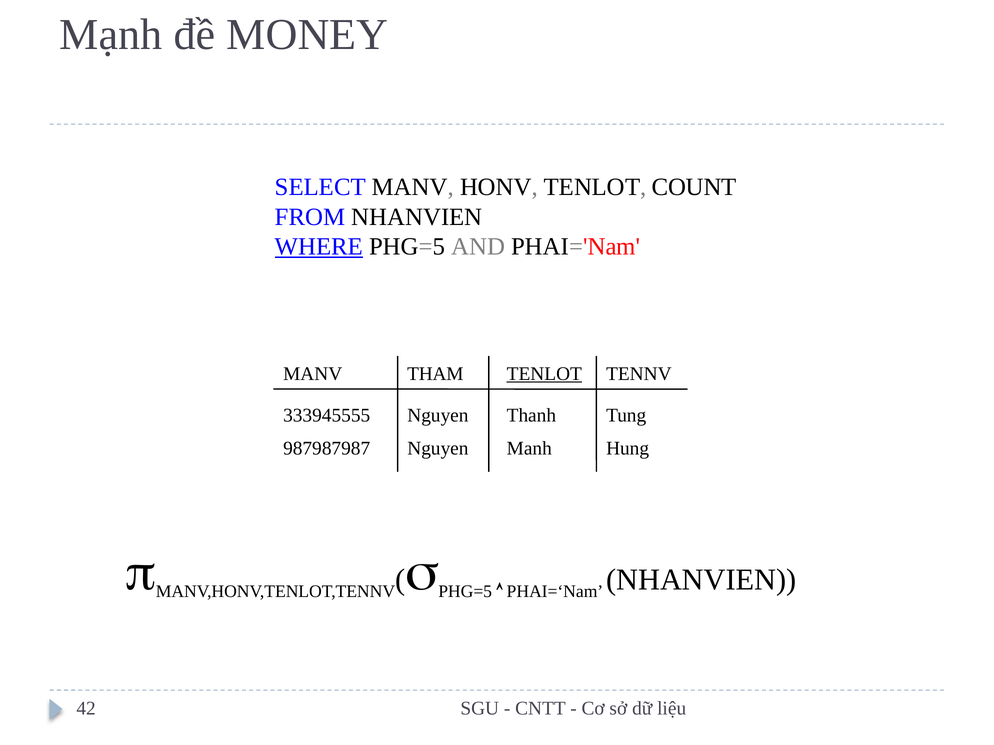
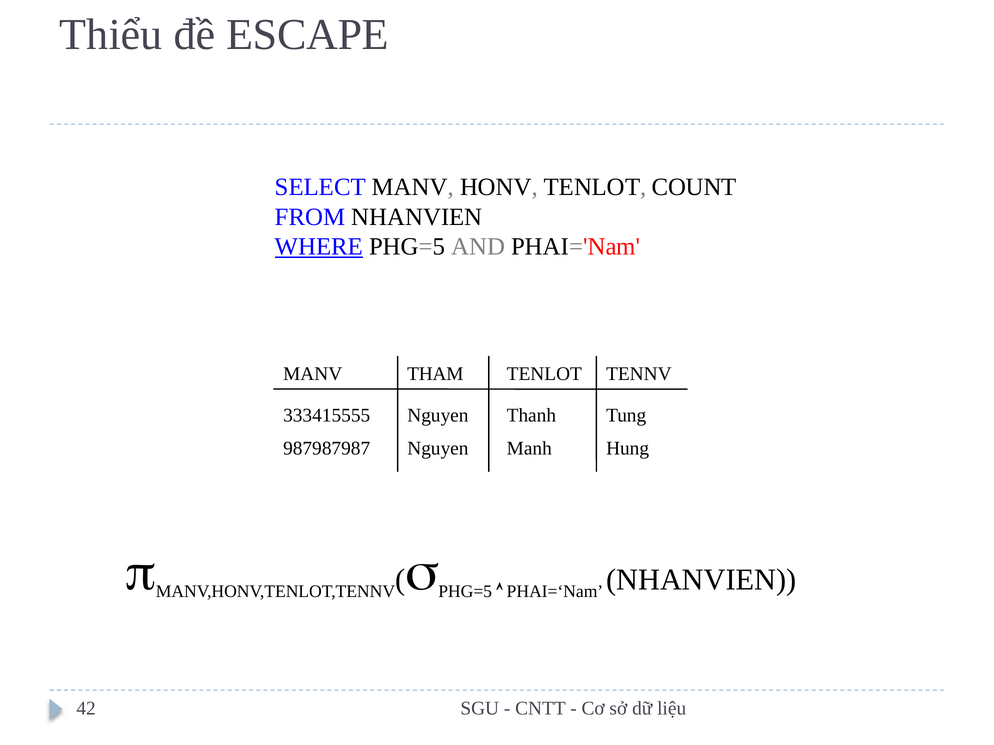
Mạnh: Mạnh -> Thiểu
MONEY: MONEY -> ESCAPE
TENLOT at (544, 374) underline: present -> none
333945555: 333945555 -> 333415555
